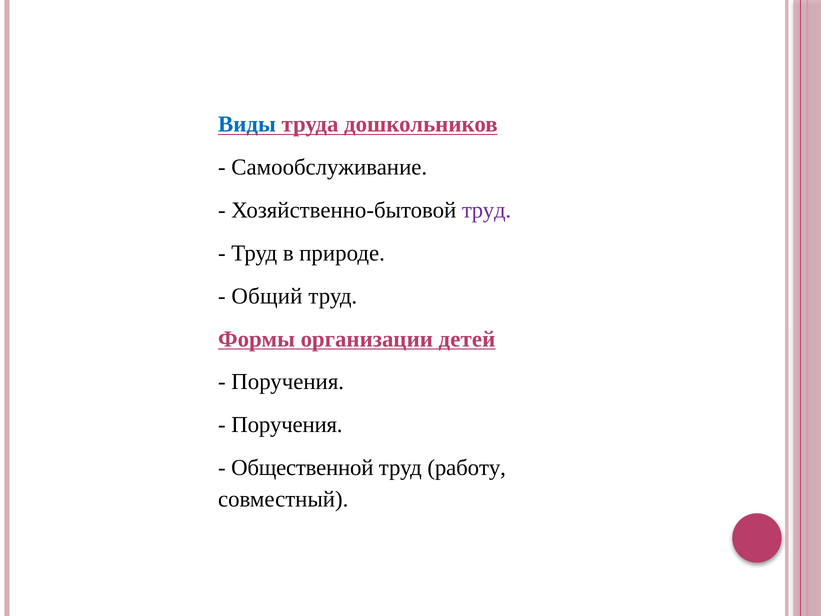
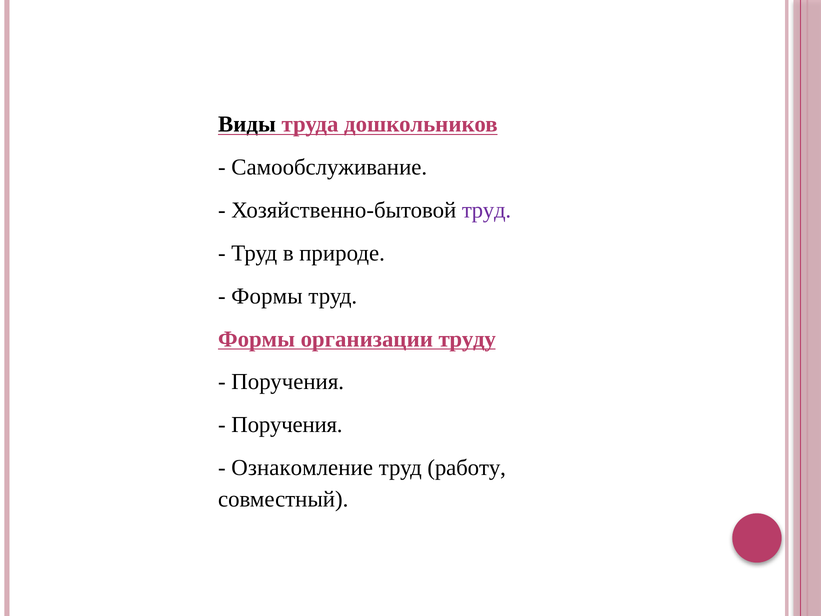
Виды colour: blue -> black
Общий at (267, 296): Общий -> Формы
детей: детей -> труду
Общественной: Общественной -> Ознакомление
